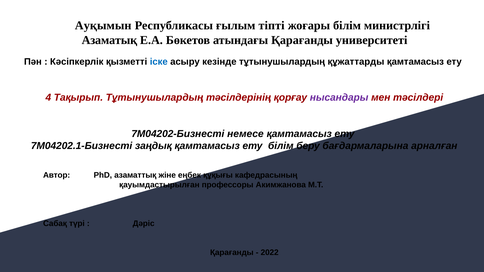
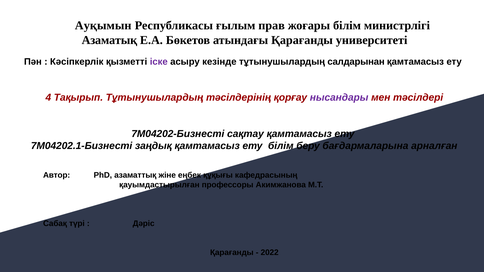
тіпті: тіпті -> прав
іске colour: blue -> purple
құжаттарды: құжаттарды -> салдарынан
немесе: немесе -> сақтау
